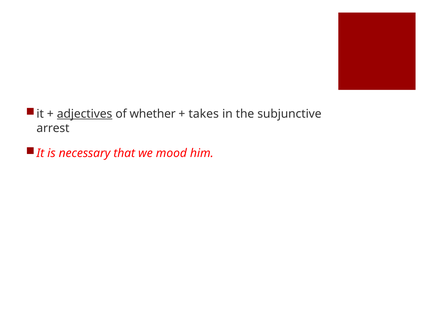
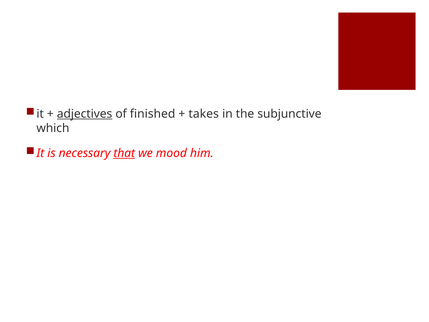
whether: whether -> finished
arrest: arrest -> which
that underline: none -> present
